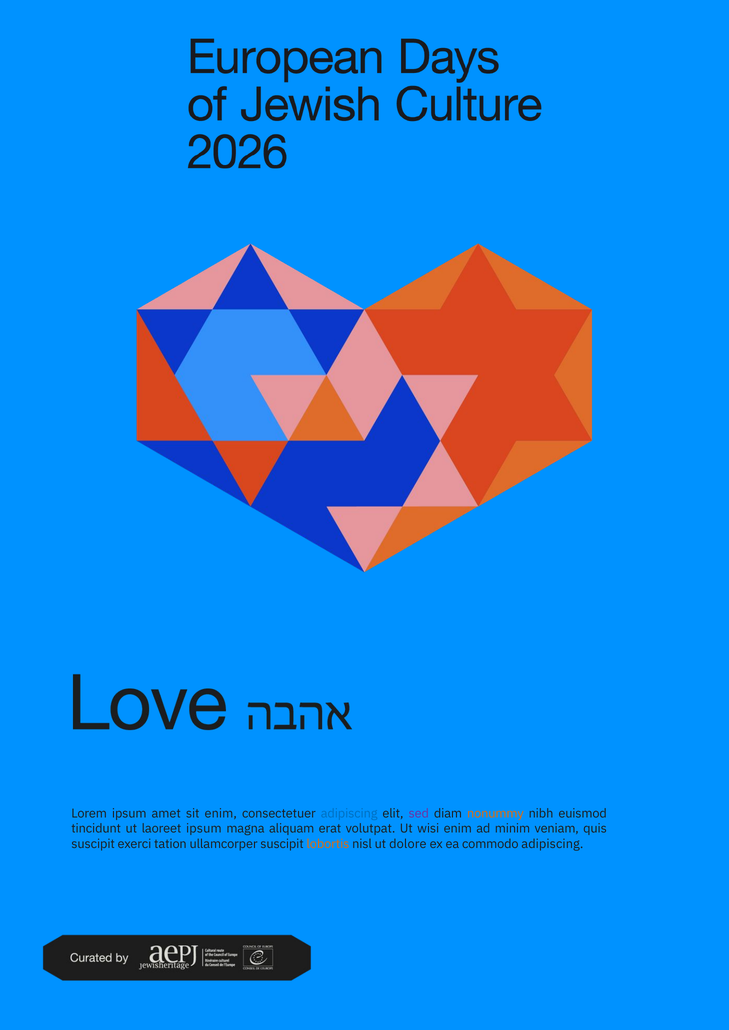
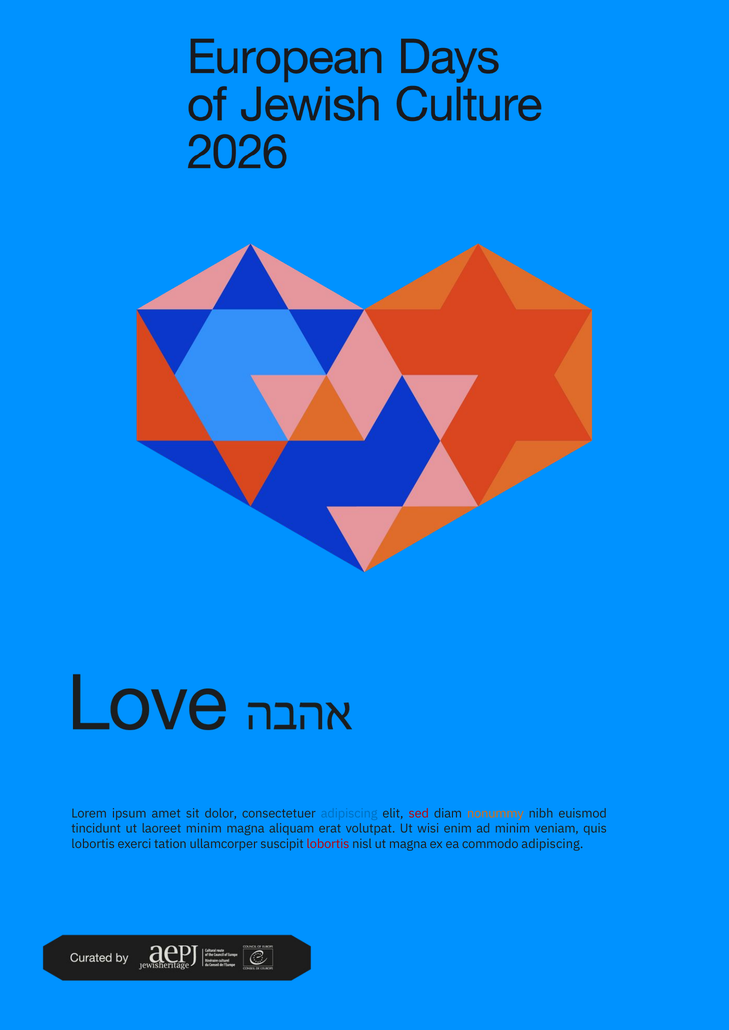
sit enim: enim -> dolor
sed colour: purple -> red
laoreet ipsum: ipsum -> minim
suscipit at (93, 844): suscipit -> lobortis
lobortis at (328, 844) colour: orange -> red
ut dolore: dolore -> magna
